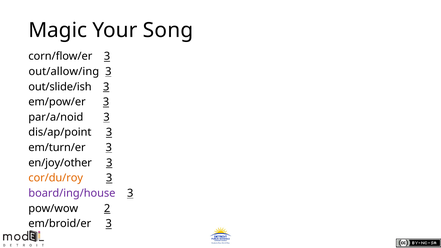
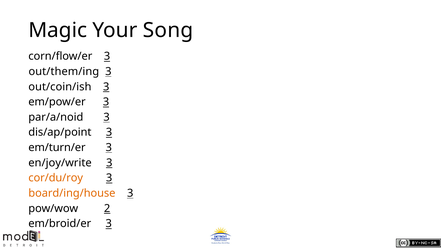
out/allow/ing: out/allow/ing -> out/them/ing
out/slide/ish: out/slide/ish -> out/coin/ish
en/joy/other: en/joy/other -> en/joy/write
board/ing/house colour: purple -> orange
